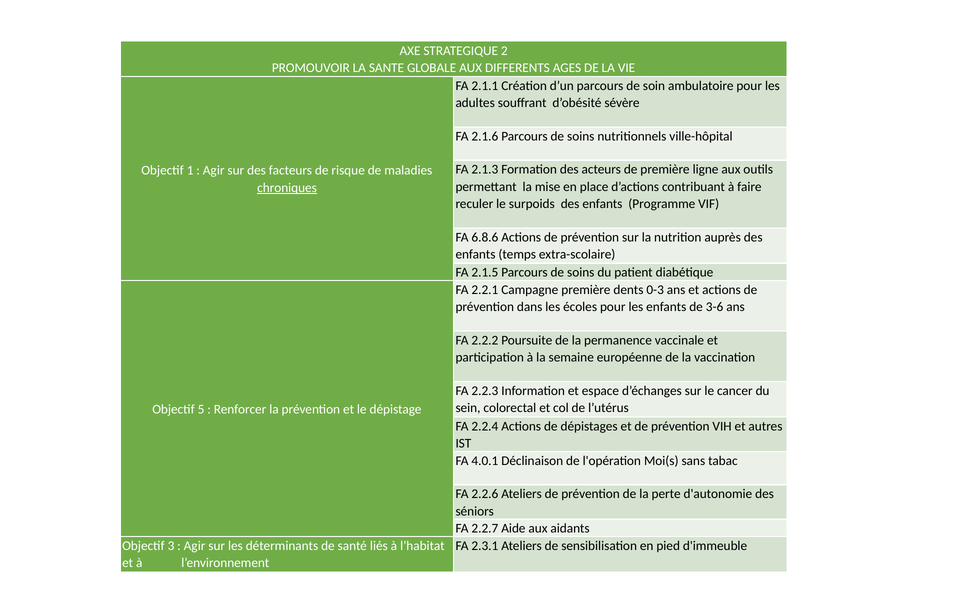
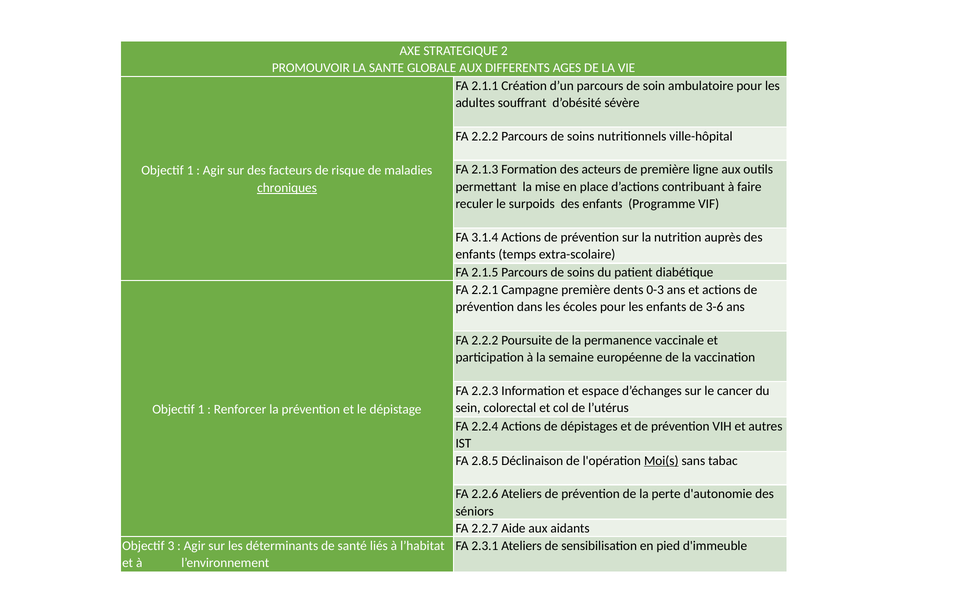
2.1.6 at (485, 136): 2.1.6 -> 2.2.2
6.8.6: 6.8.6 -> 3.1.4
5 at (201, 409): 5 -> 1
4.0.1: 4.0.1 -> 2.8.5
Moi(s underline: none -> present
